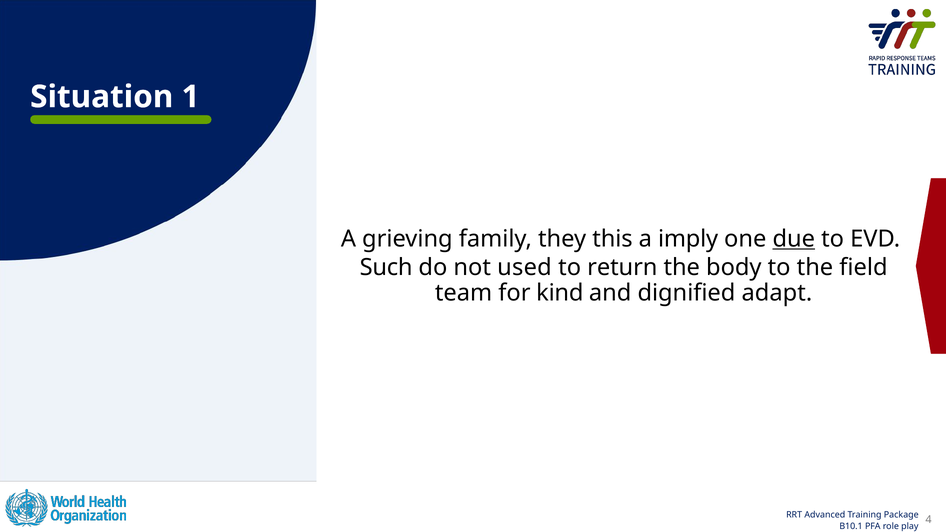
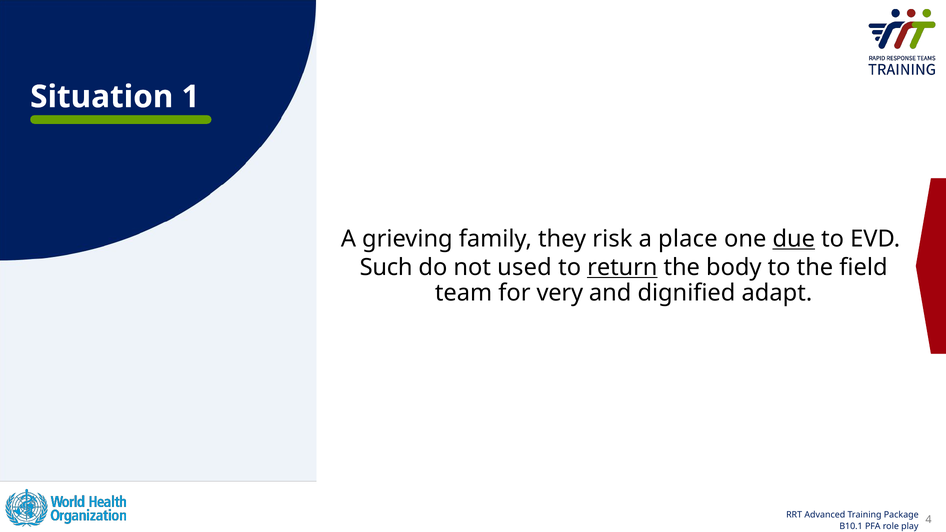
this: this -> risk
imply: imply -> place
return underline: none -> present
kind: kind -> very
